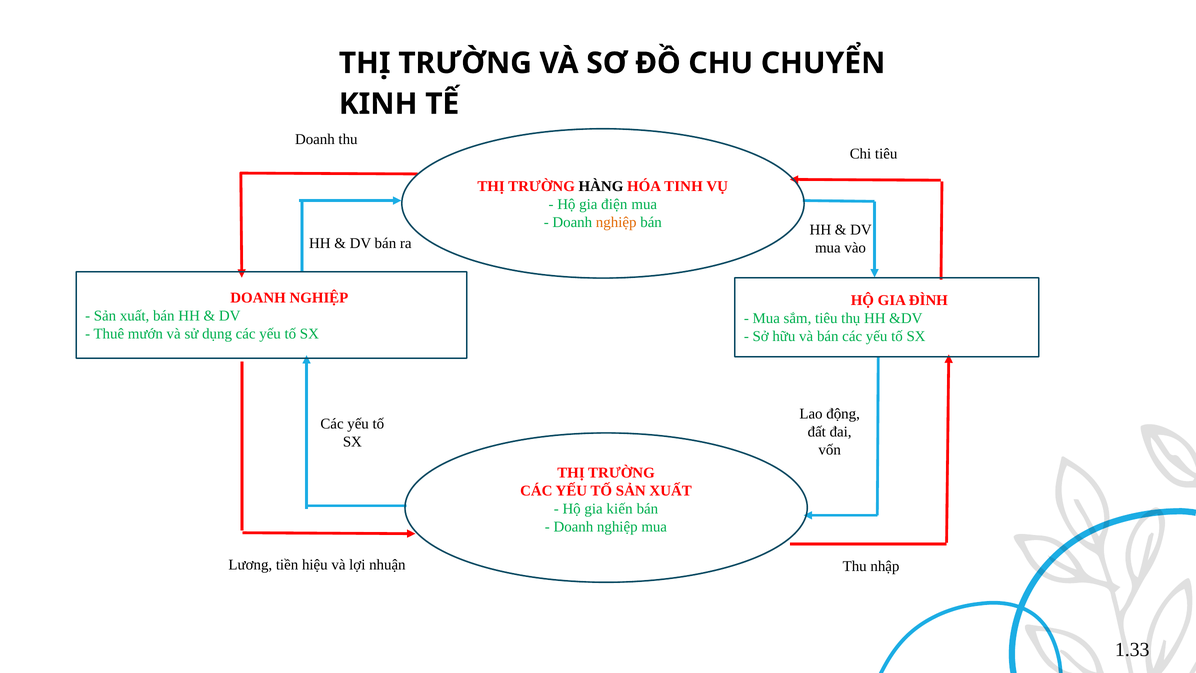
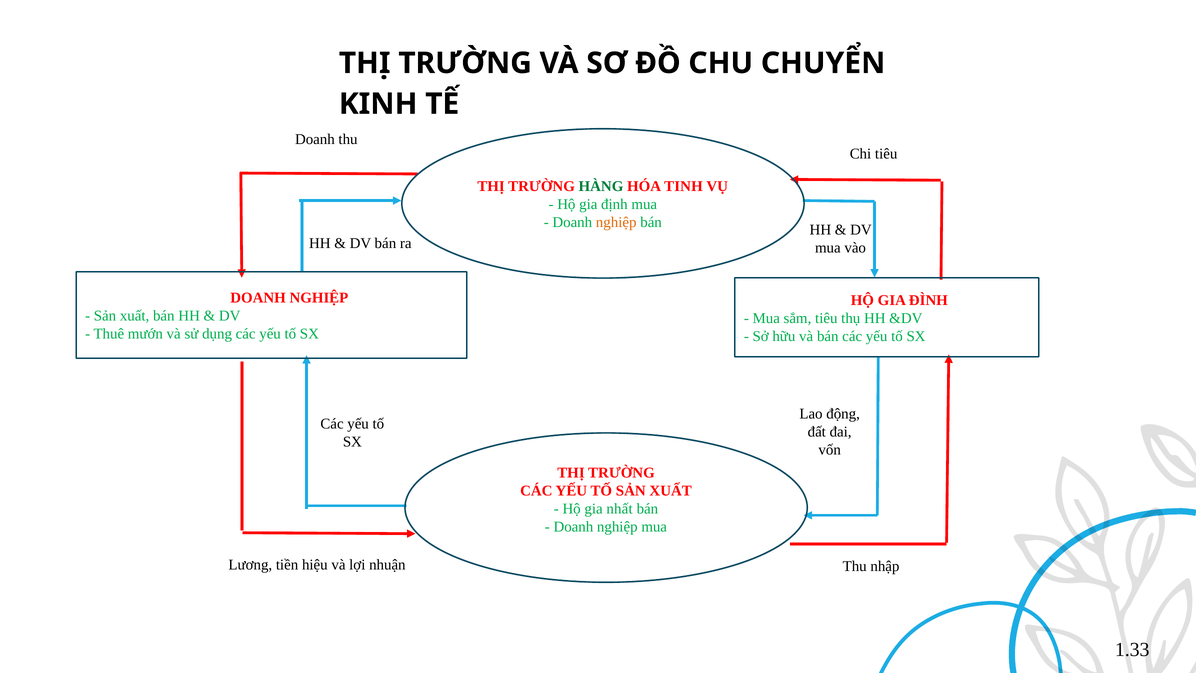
HÀNG colour: black -> green
điện: điện -> định
kiến: kiến -> nhất
